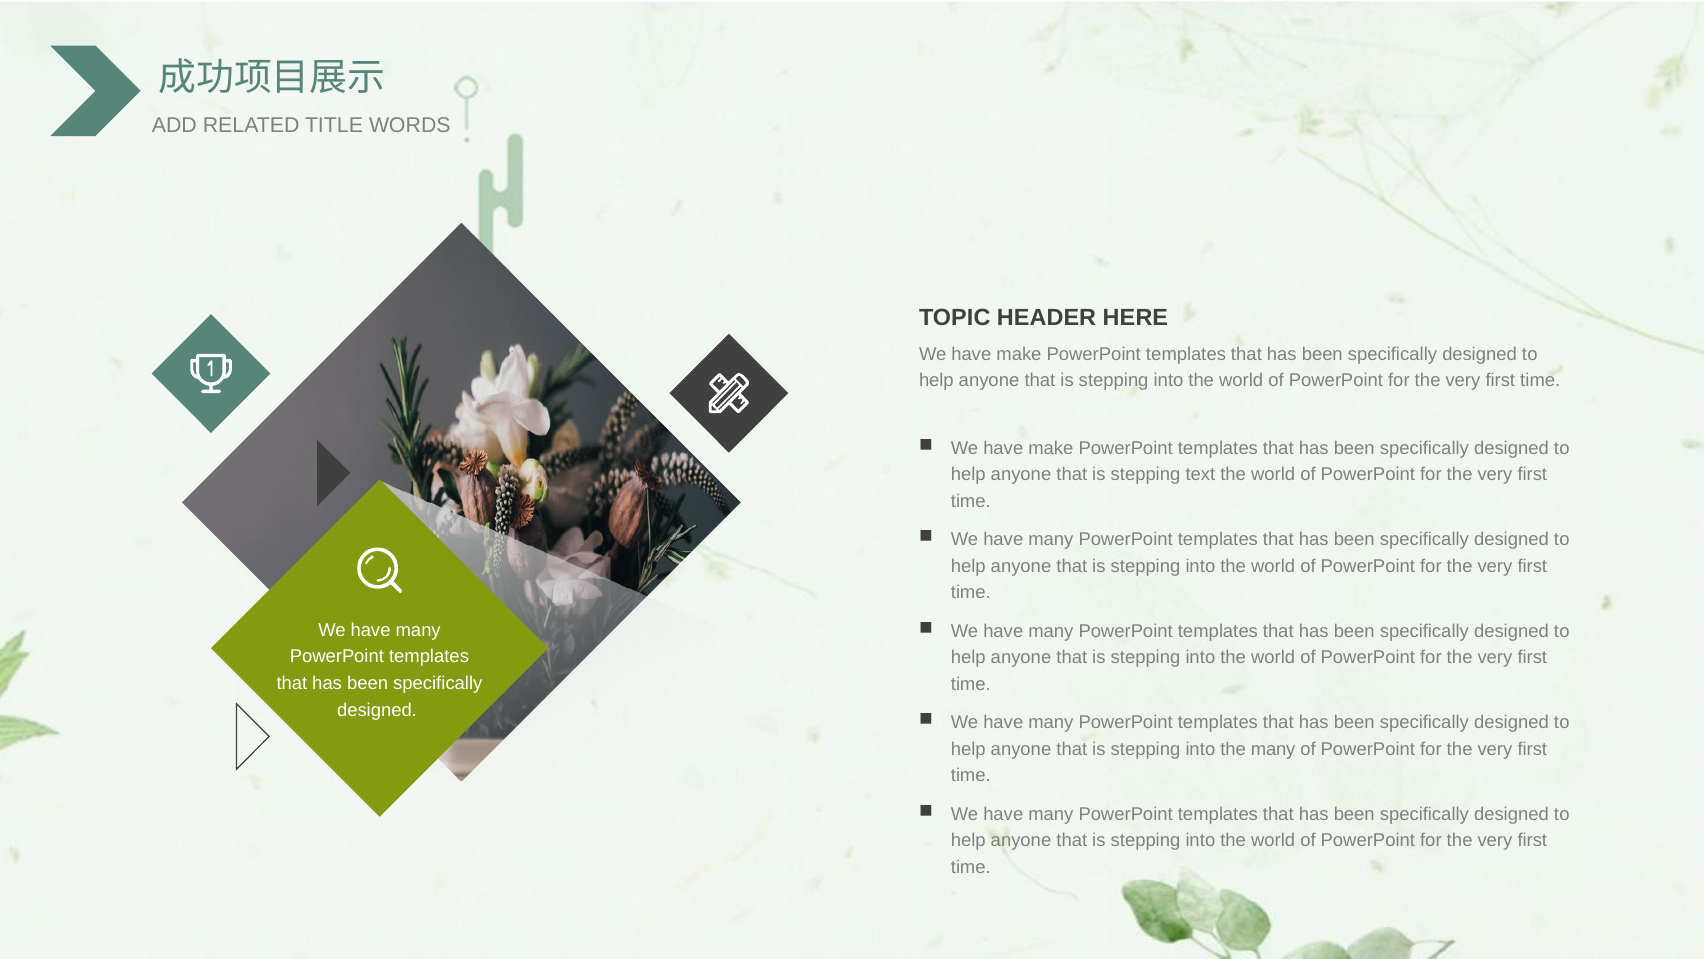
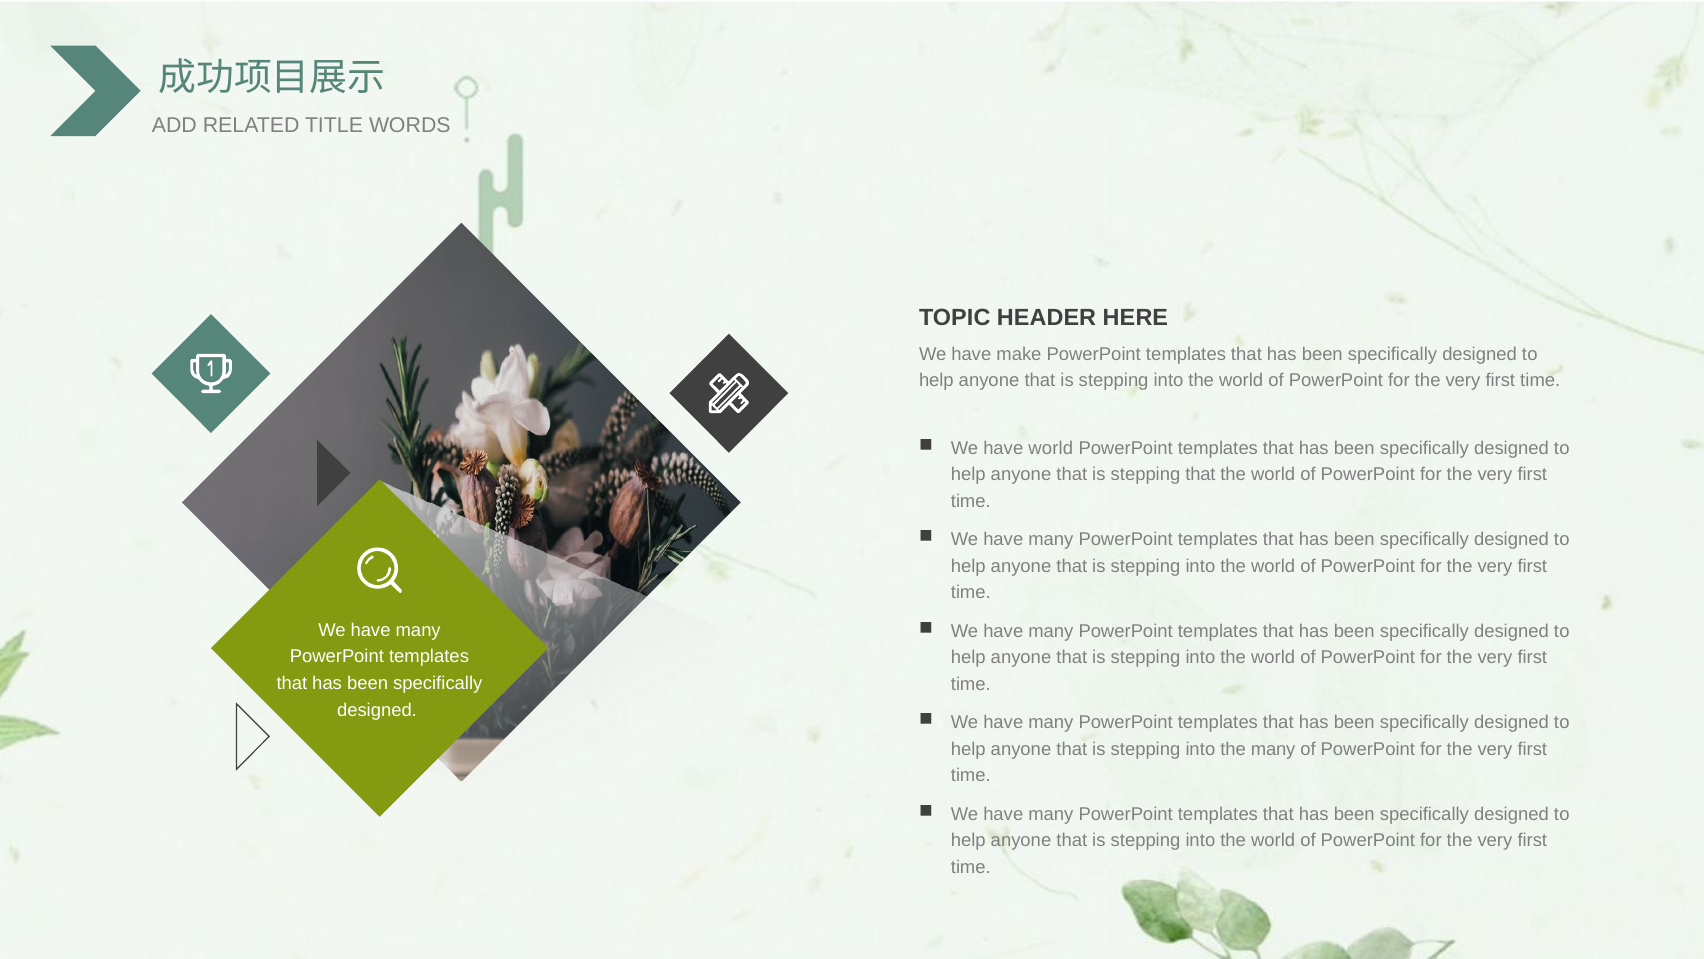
make at (1051, 448): make -> world
stepping text: text -> that
